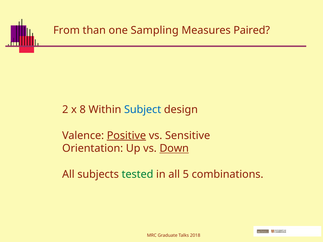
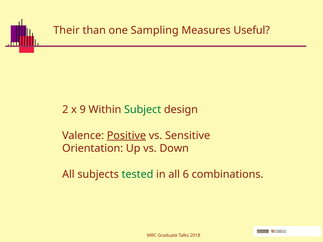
From: From -> Their
Paired: Paired -> Useful
8: 8 -> 9
Subject colour: blue -> green
Down underline: present -> none
5: 5 -> 6
